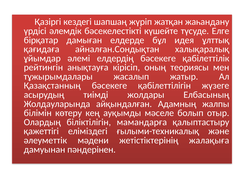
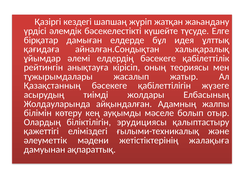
мамандарға: мамандарға -> эрудициясы
пәндерінен: пәндерінен -> ақпараттық
